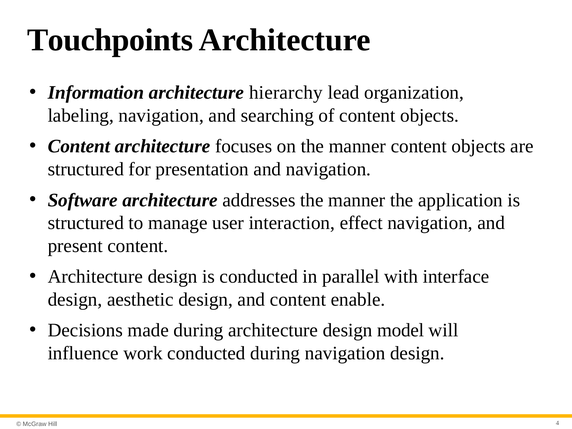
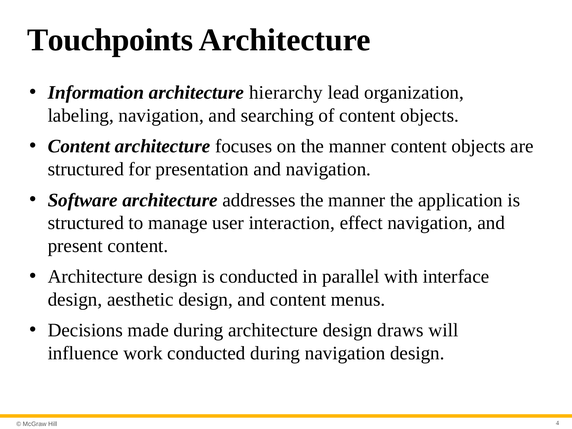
enable: enable -> menus
model: model -> draws
